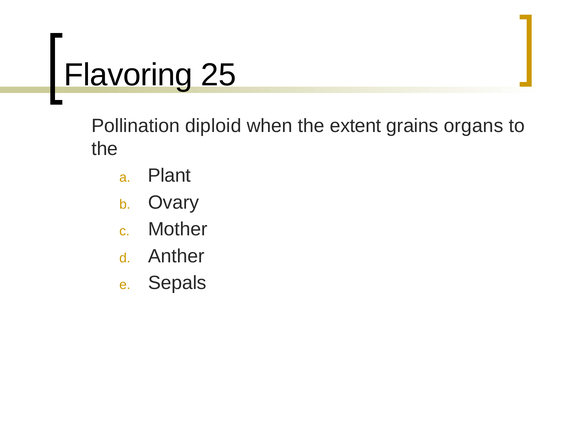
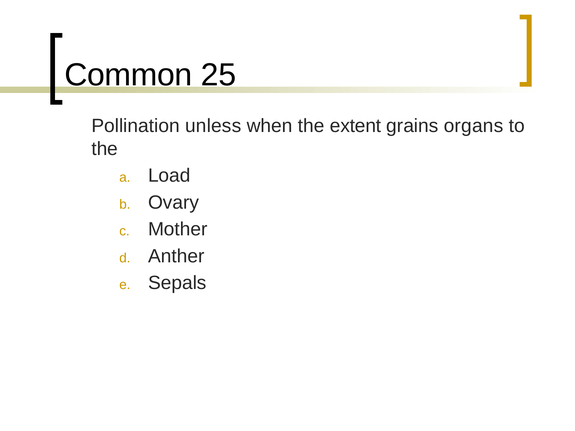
Flavoring: Flavoring -> Common
diploid: diploid -> unless
Plant: Plant -> Load
